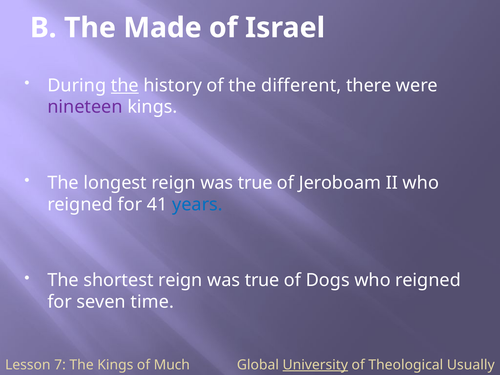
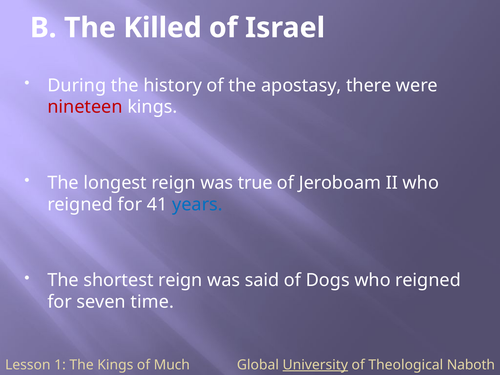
Made: Made -> Killed
the at (125, 85) underline: present -> none
different: different -> apostasy
nineteen colour: purple -> red
shortest reign was true: true -> said
7: 7 -> 1
Usually: Usually -> Naboth
